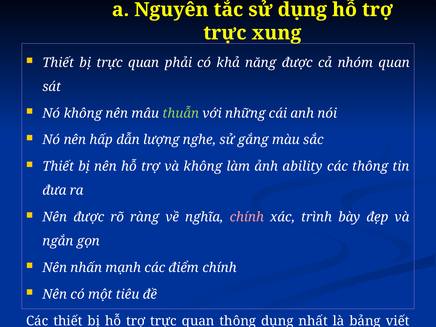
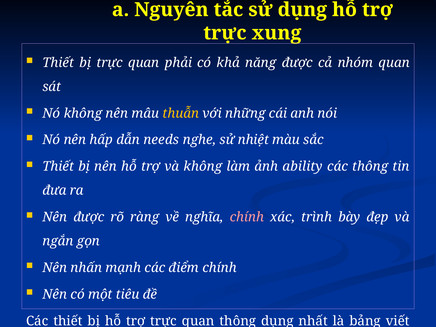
thuẫn colour: light green -> yellow
lượng: lượng -> needs
gắng: gắng -> nhiệt
